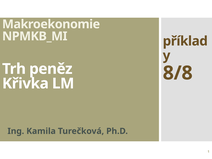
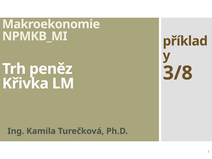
8/8: 8/8 -> 3/8
